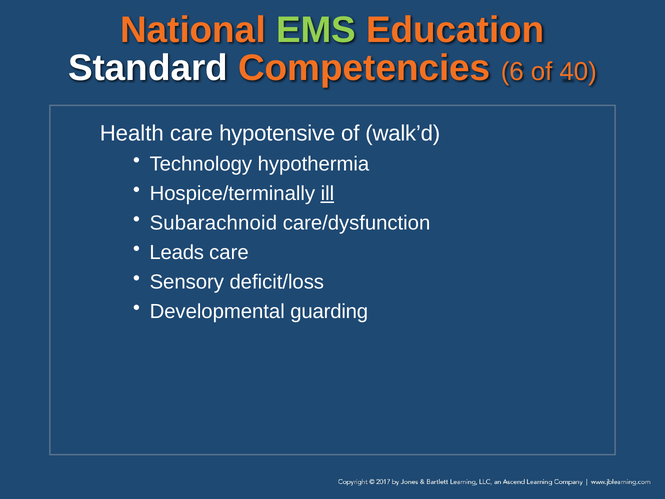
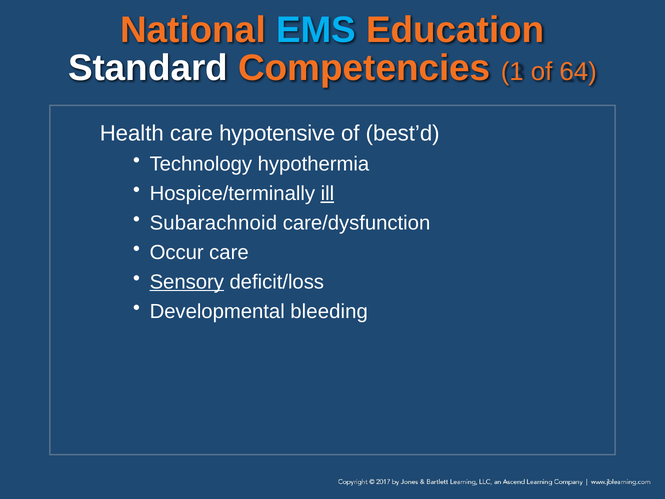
EMS colour: light green -> light blue
6: 6 -> 1
40: 40 -> 64
walk’d: walk’d -> best’d
Leads: Leads -> Occur
Sensory underline: none -> present
guarding: guarding -> bleeding
